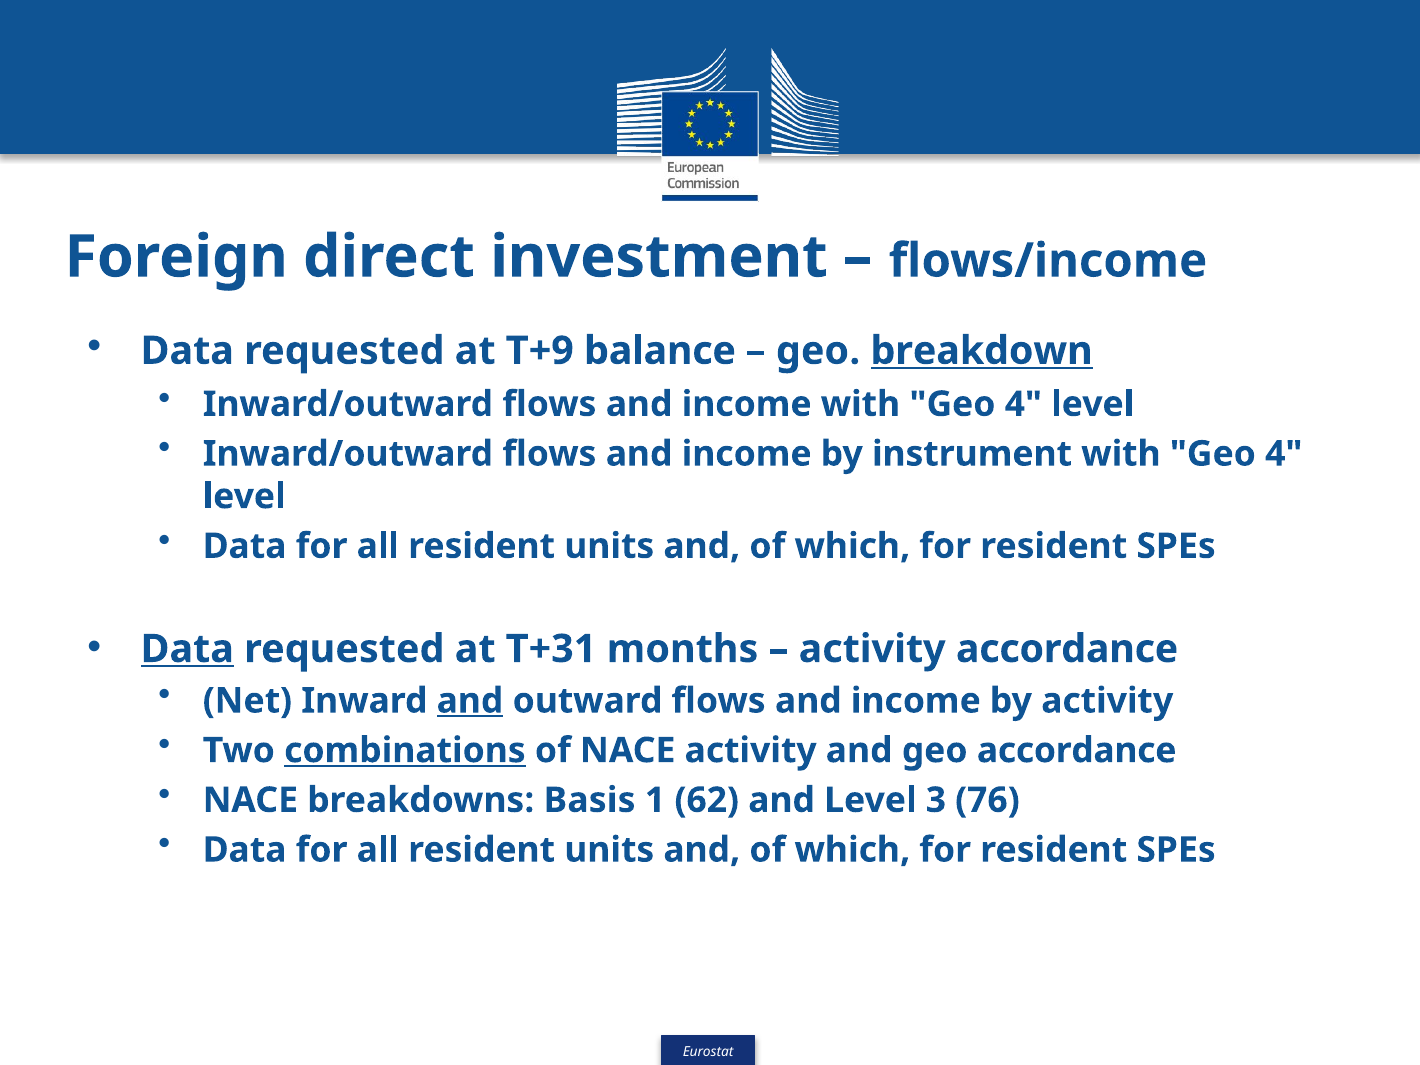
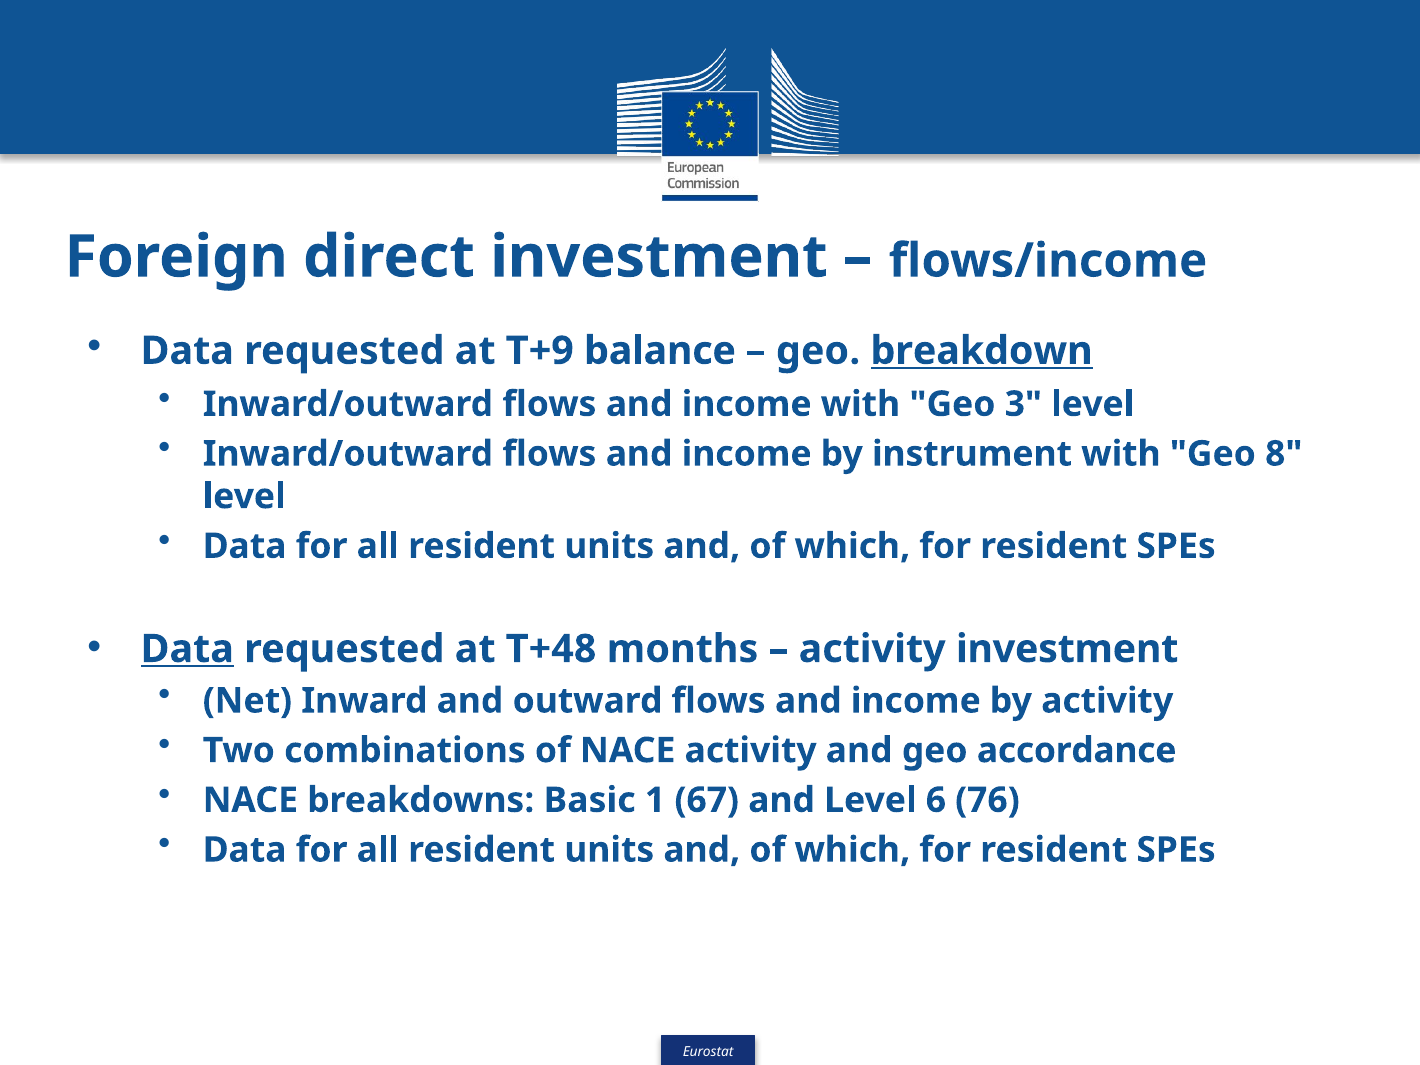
income with Geo 4: 4 -> 3
instrument with Geo 4: 4 -> 8
T+31: T+31 -> T+48
activity accordance: accordance -> investment
and at (470, 701) underline: present -> none
combinations underline: present -> none
Basis: Basis -> Basic
62: 62 -> 67
3: 3 -> 6
